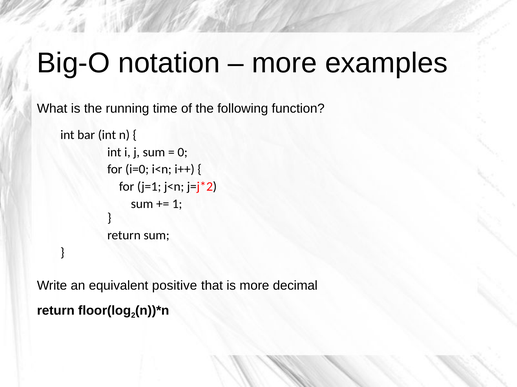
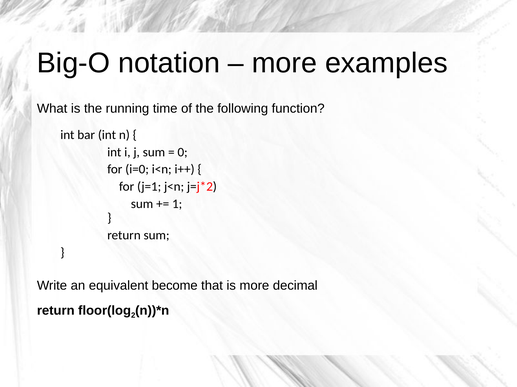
positive: positive -> become
